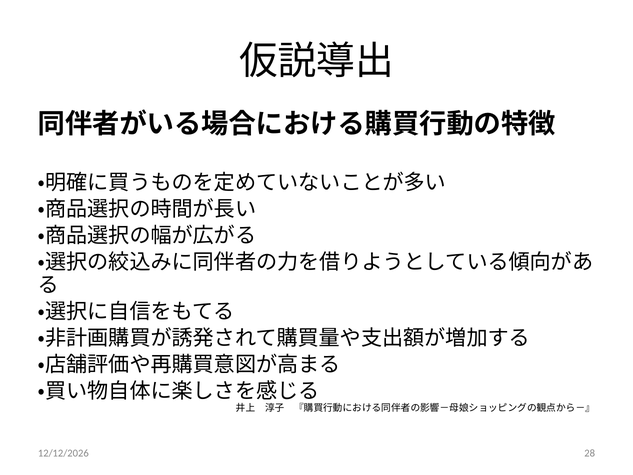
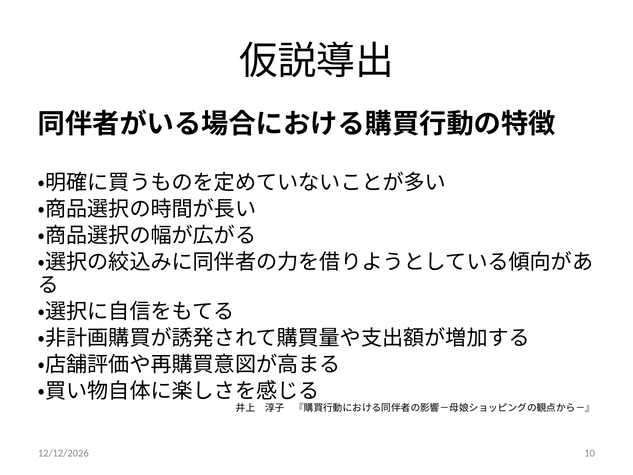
28: 28 -> 10
